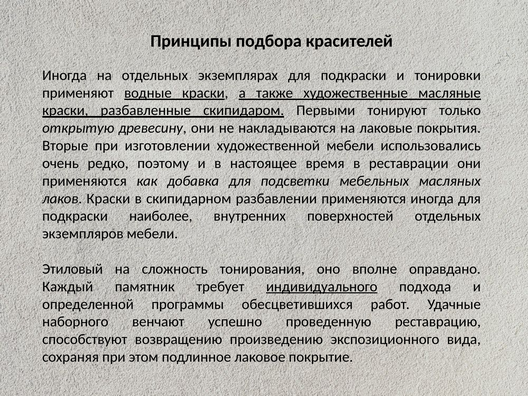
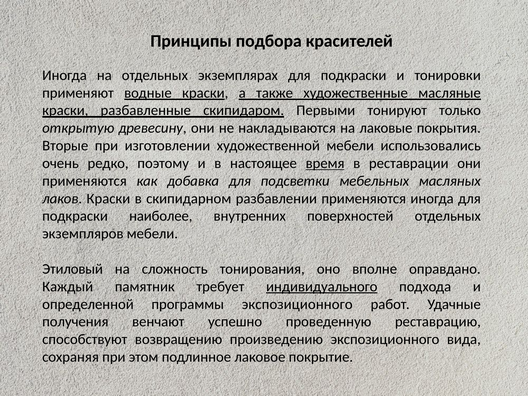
время underline: none -> present
программы обесцветившихся: обесцветившихся -> экспозиционного
наборного: наборного -> получения
